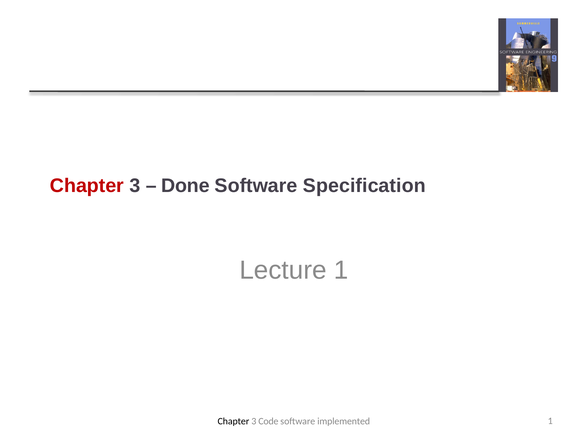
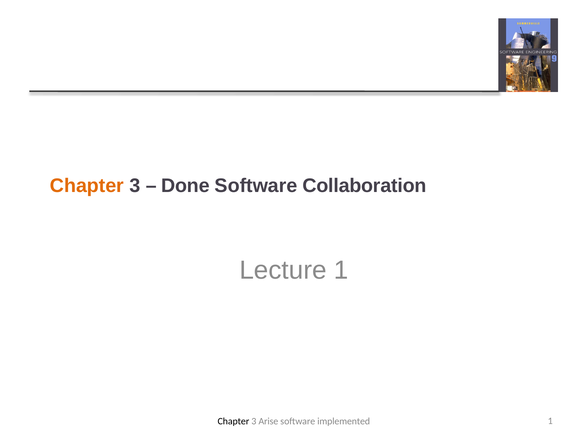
Chapter at (87, 186) colour: red -> orange
Specification: Specification -> Collaboration
Code: Code -> Arise
